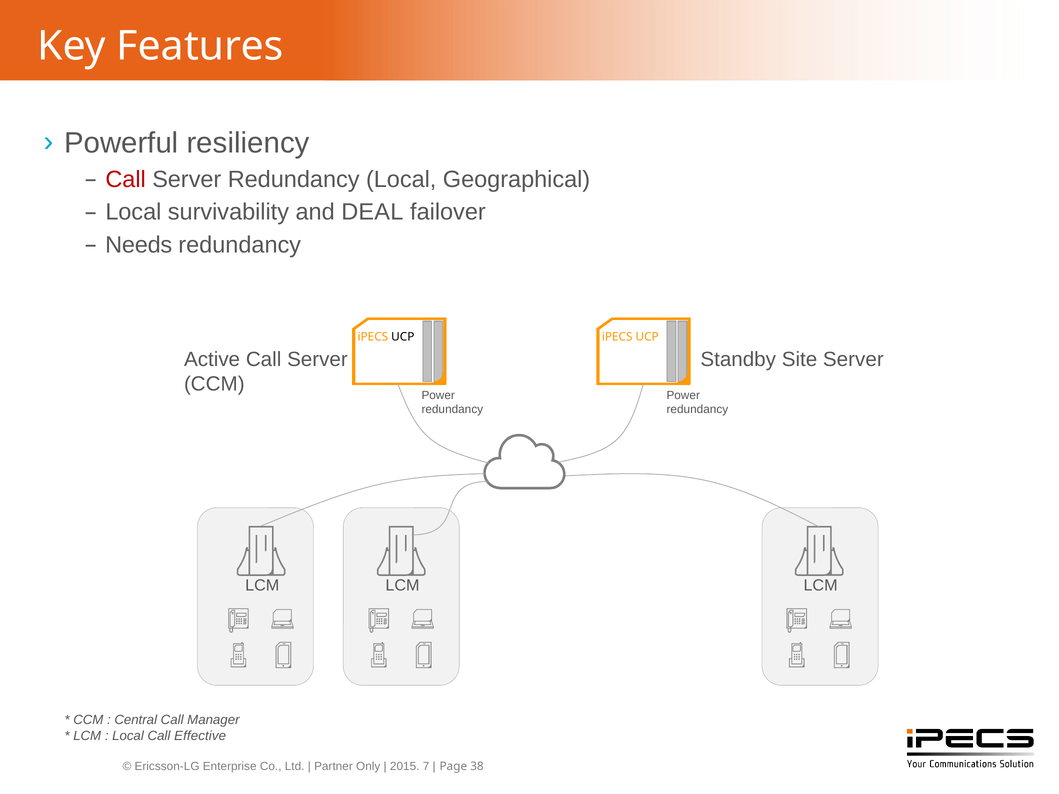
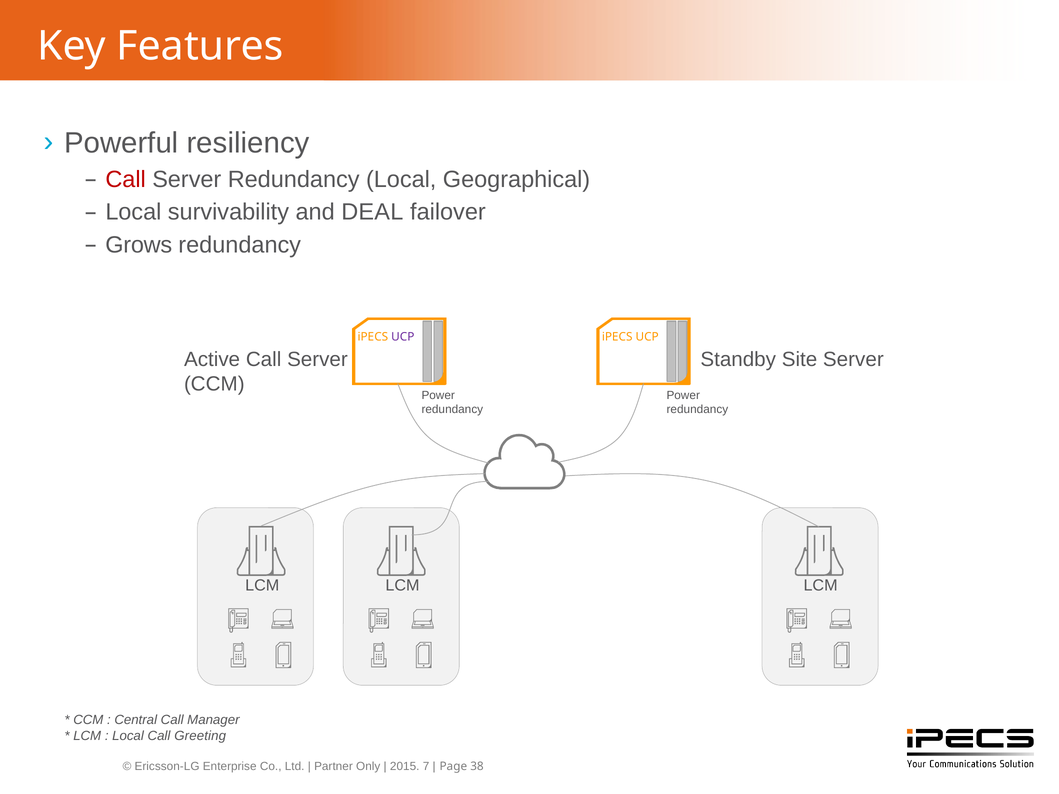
Needs: Needs -> Grows
UCP at (403, 337) colour: black -> purple
Effective: Effective -> Greeting
